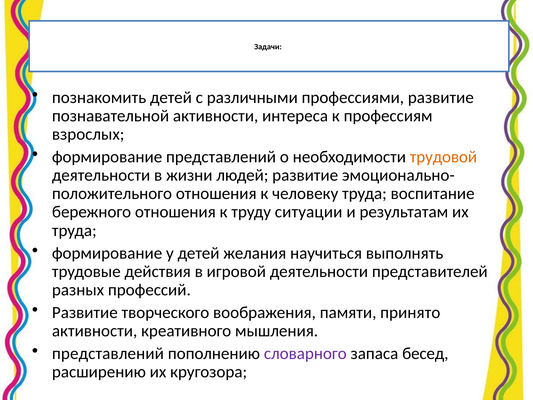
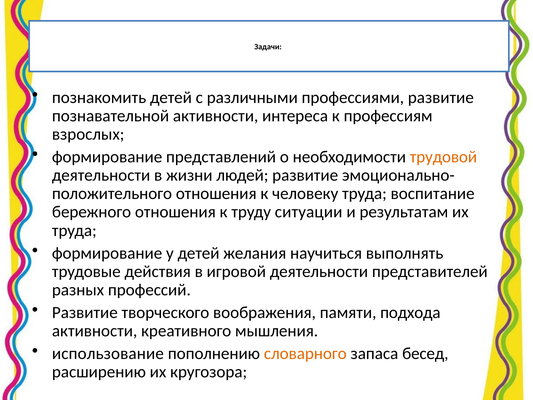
принято: принято -> подхода
представлений at (108, 353): представлений -> использование
словарного colour: purple -> orange
